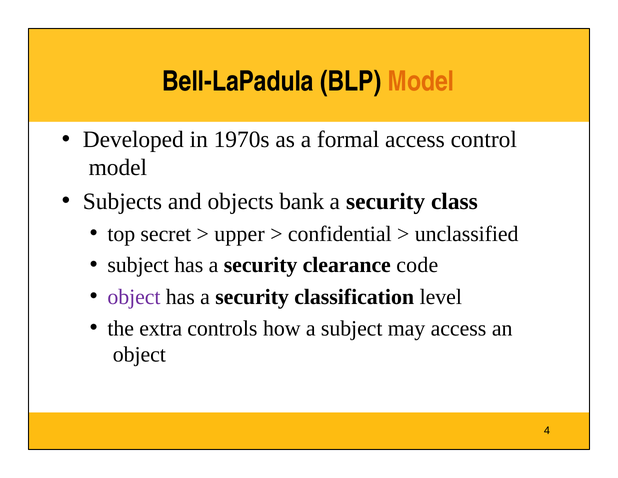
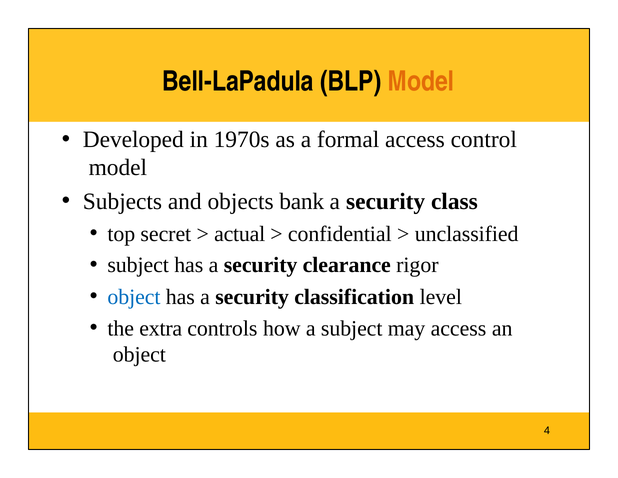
upper: upper -> actual
code: code -> rigor
object at (134, 297) colour: purple -> blue
